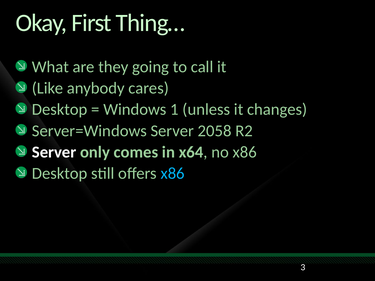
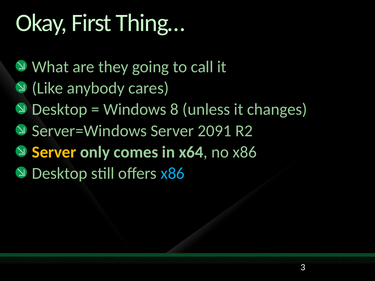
1: 1 -> 8
2058: 2058 -> 2091
Server at (54, 152) colour: white -> yellow
